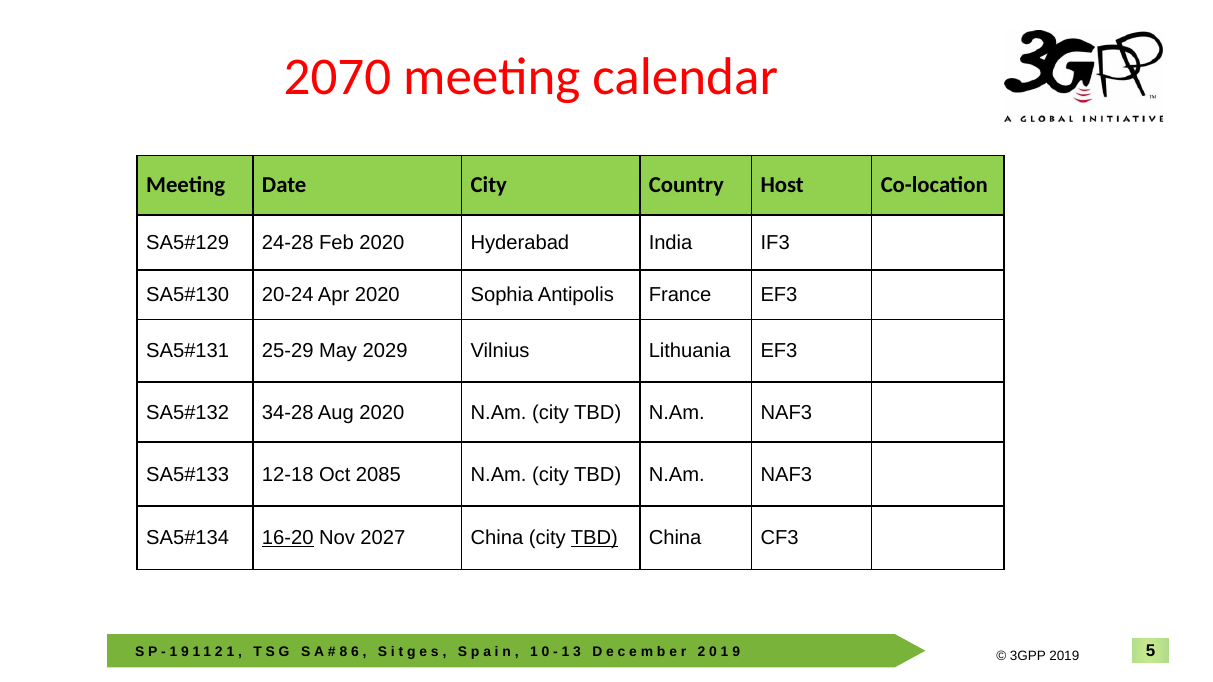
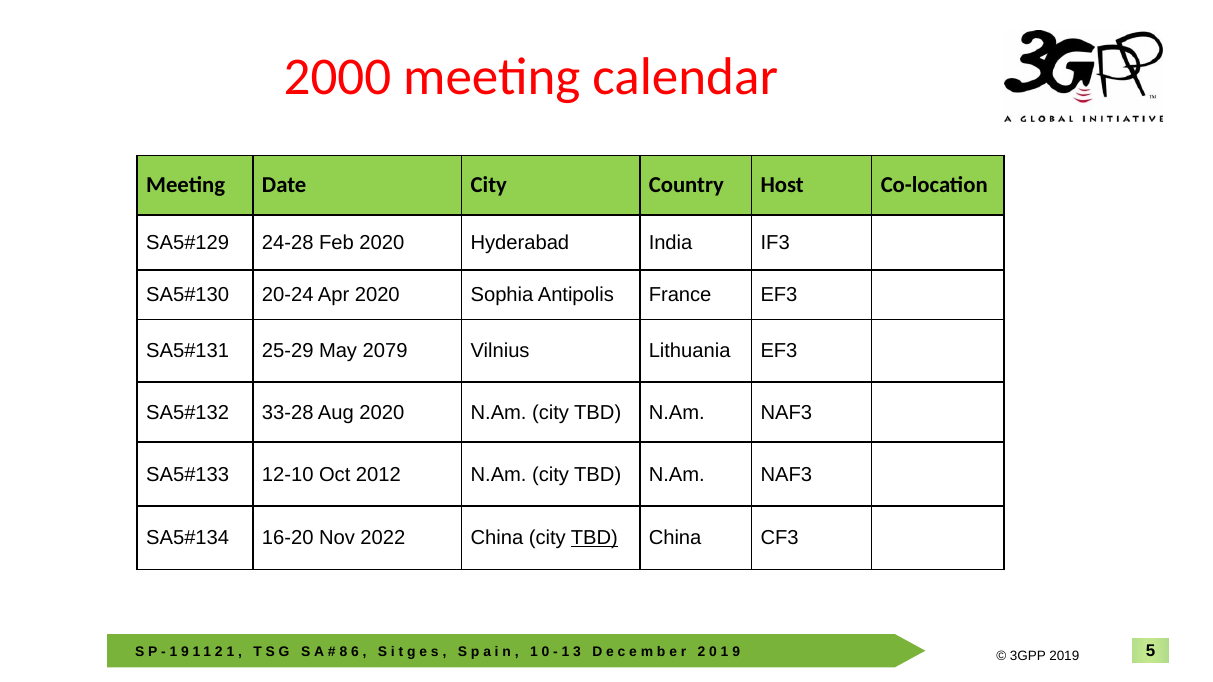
2070: 2070 -> 2000
2029: 2029 -> 2079
34-28: 34-28 -> 33-28
12-18: 12-18 -> 12-10
Oct 2085: 2085 -> 2012
16-20 underline: present -> none
2027: 2027 -> 2022
